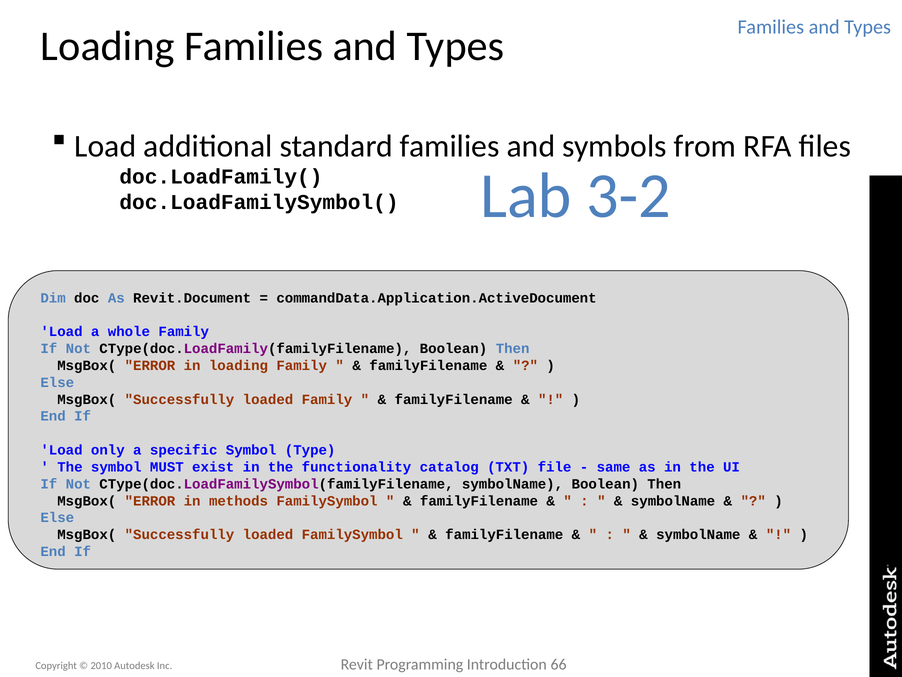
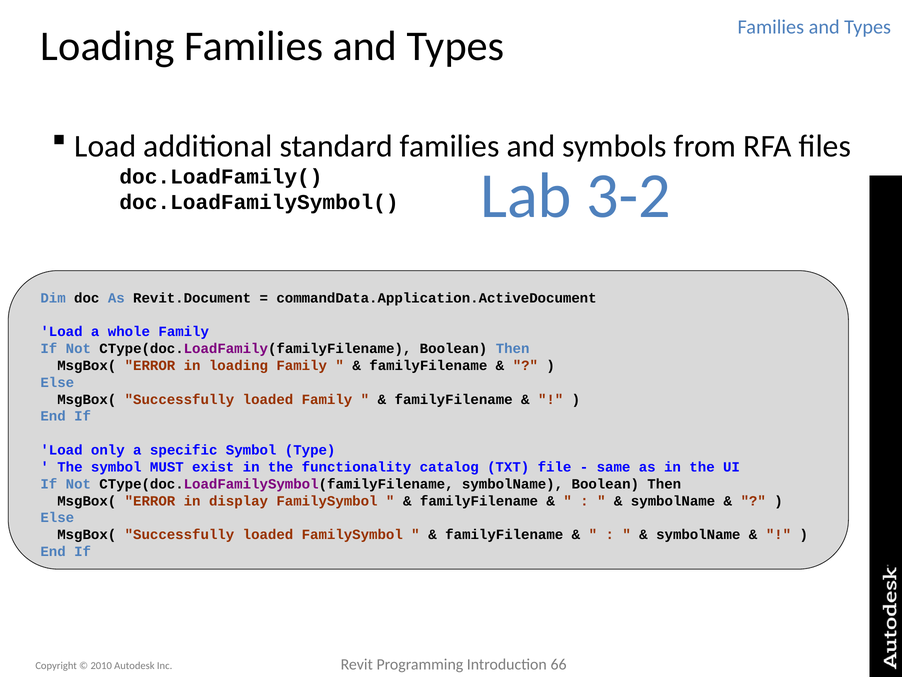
methods: methods -> display
